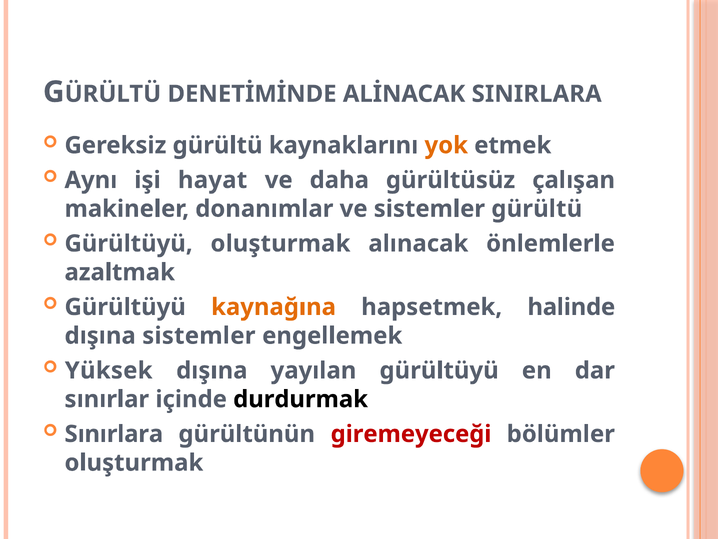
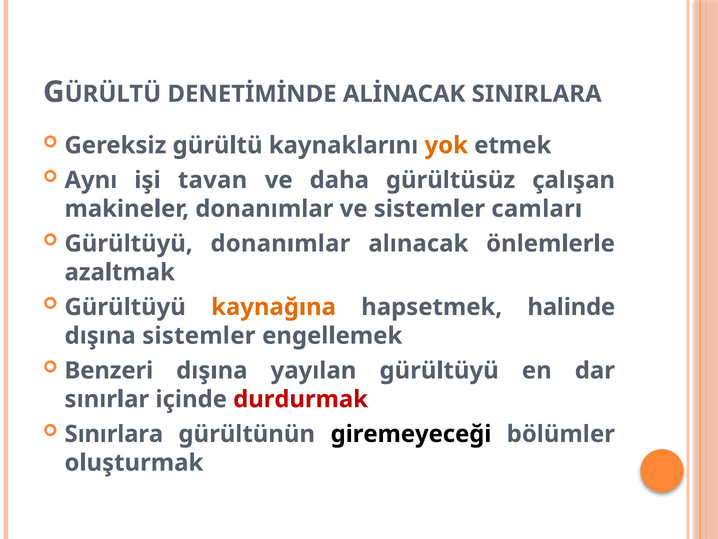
hayat: hayat -> tavan
sistemler gürültü: gürültü -> camları
Gürültüyü oluşturmak: oluşturmak -> donanımlar
Yüksek: Yüksek -> Benzeri
durdurmak colour: black -> red
giremeyeceği colour: red -> black
